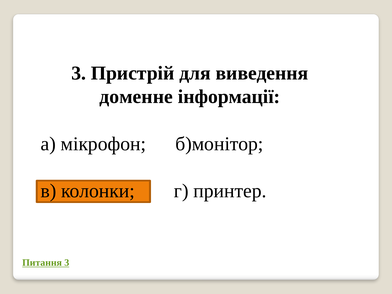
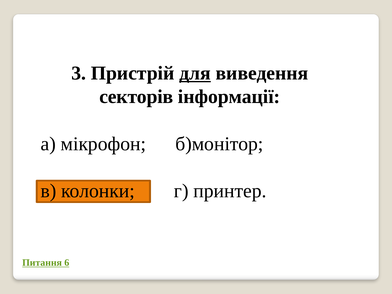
для underline: none -> present
доменне: доменне -> секторів
Питання 3: 3 -> 6
